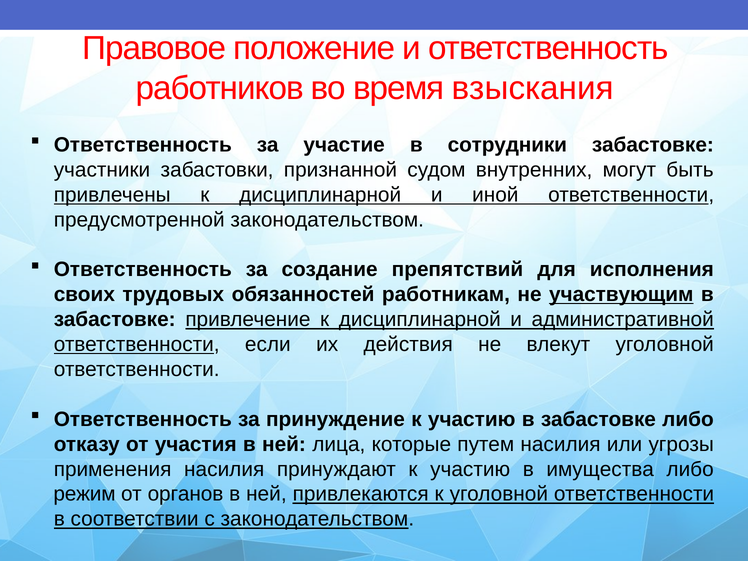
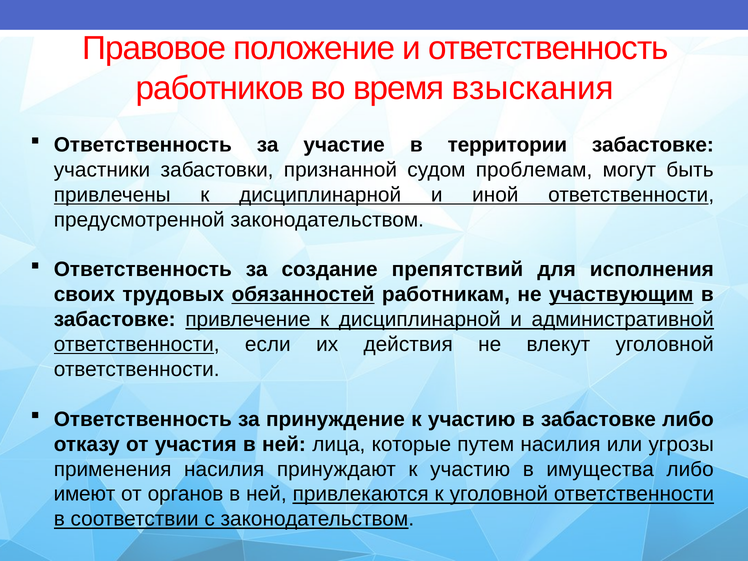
сотрудники: сотрудники -> территории
внутренних: внутренних -> проблемам
обязанностей underline: none -> present
режим: режим -> имеют
